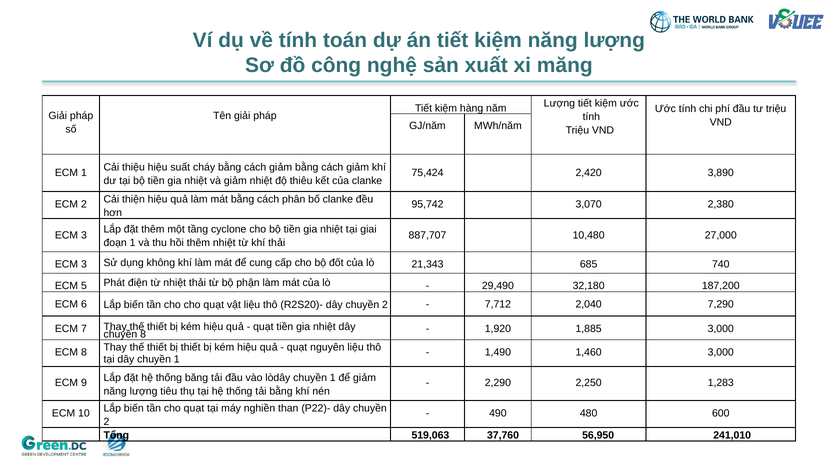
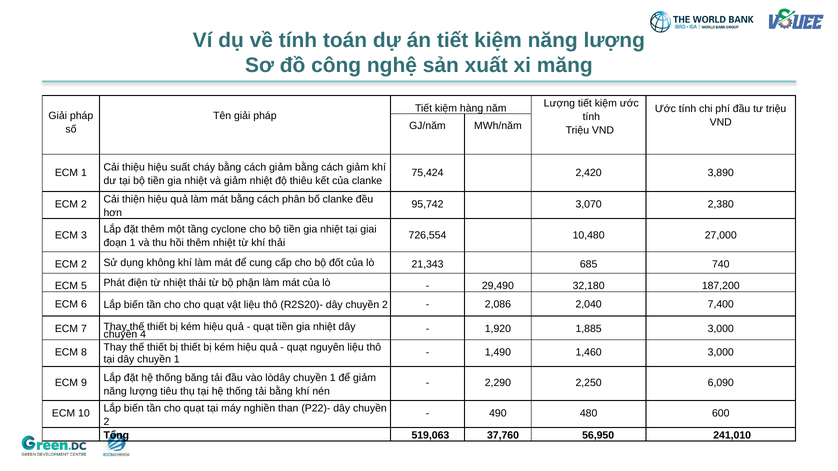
887,707: 887,707 -> 726,554
3 at (84, 265): 3 -> 2
7,712: 7,712 -> 2,086
7,290: 7,290 -> 7,400
chuyền 8: 8 -> 4
1,283: 1,283 -> 6,090
